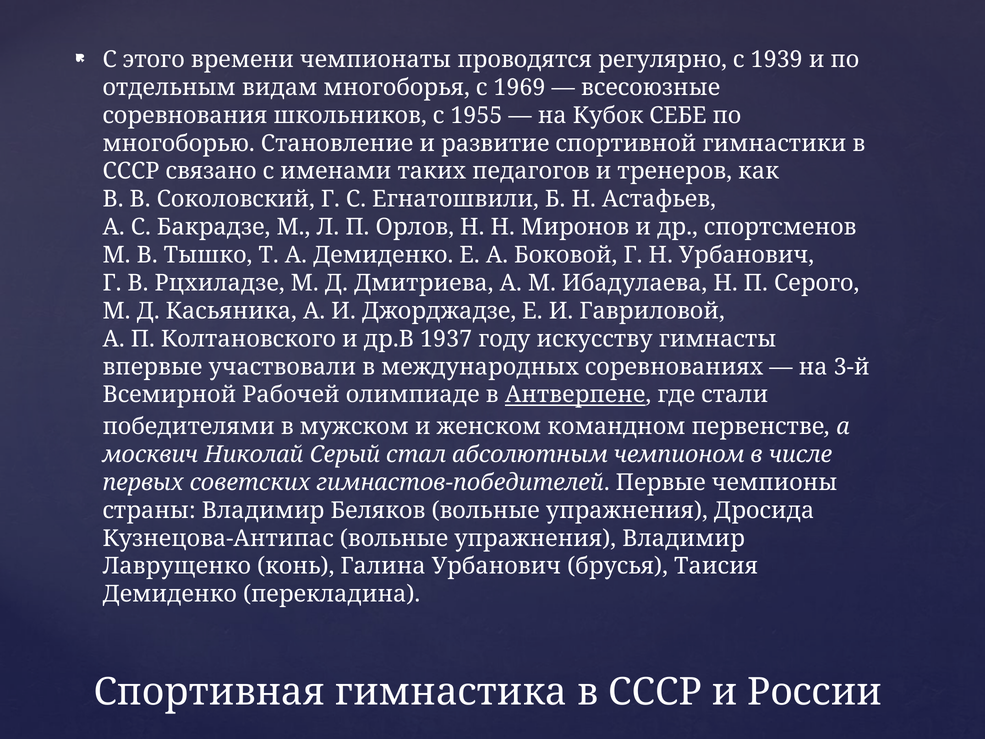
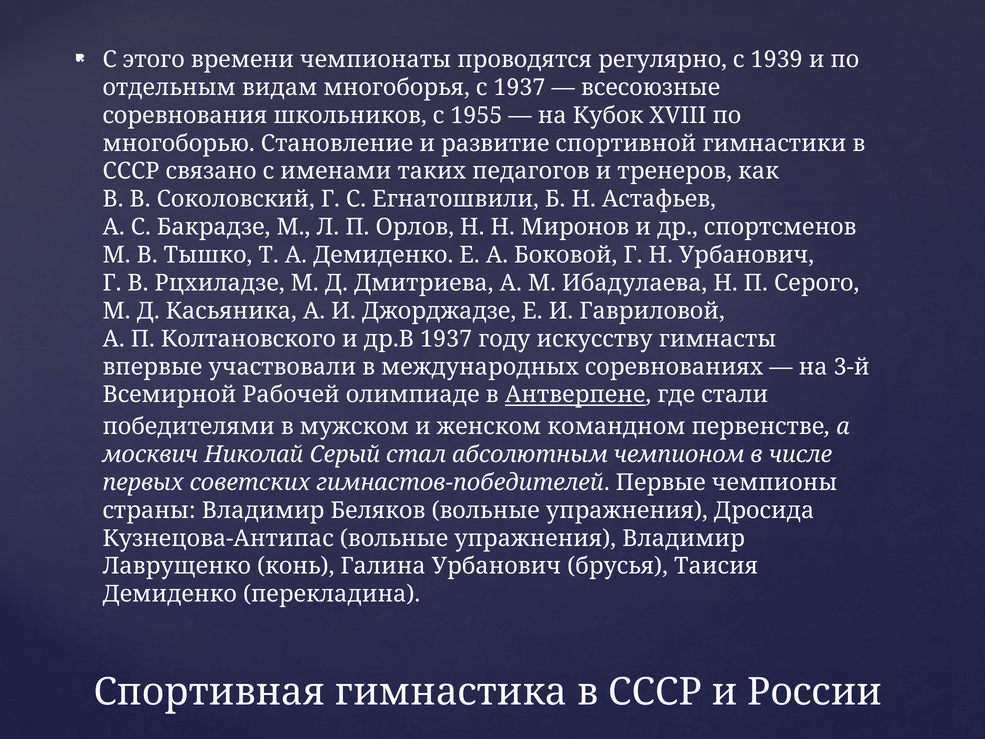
с 1969: 1969 -> 1937
СЕБЕ: СЕБЕ -> XVIII
